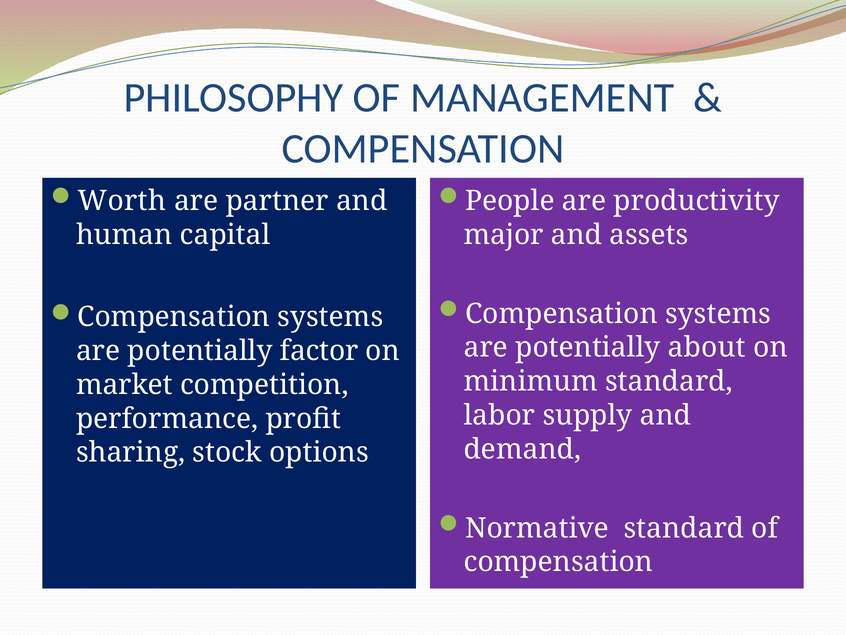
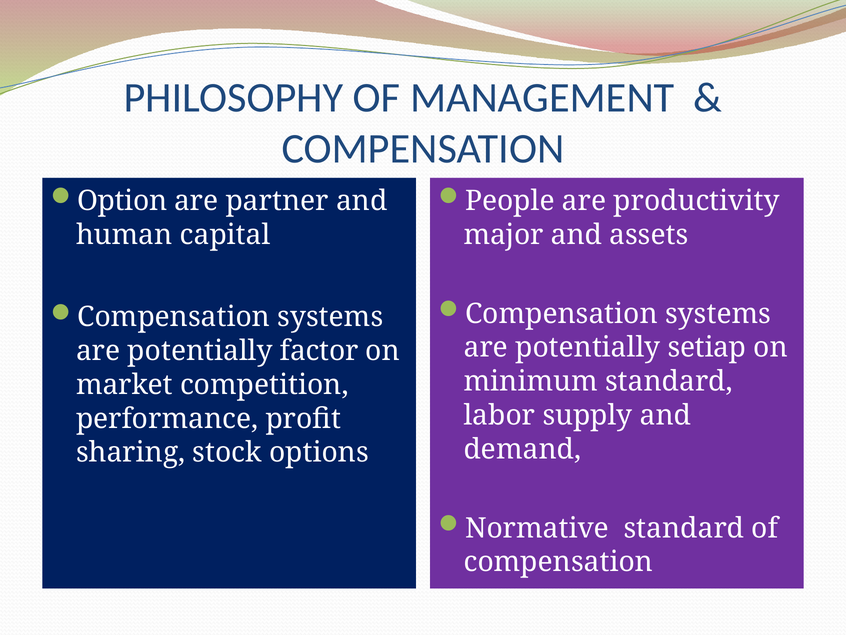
Worth: Worth -> Option
about: about -> setiap
